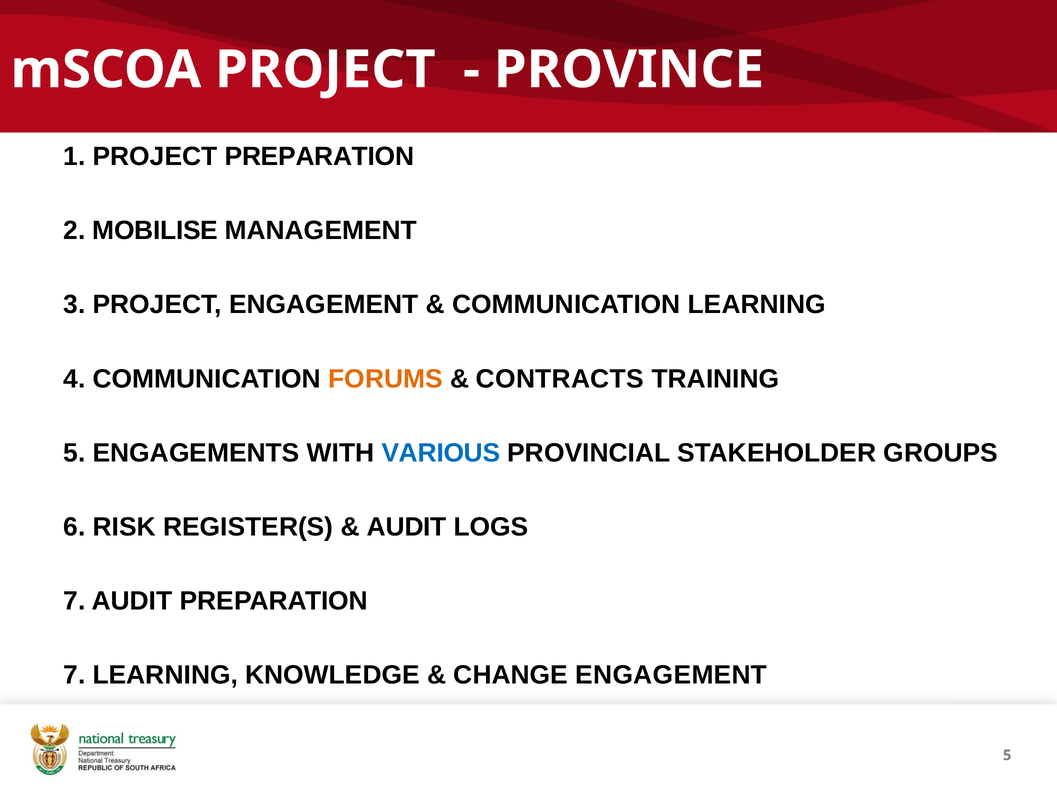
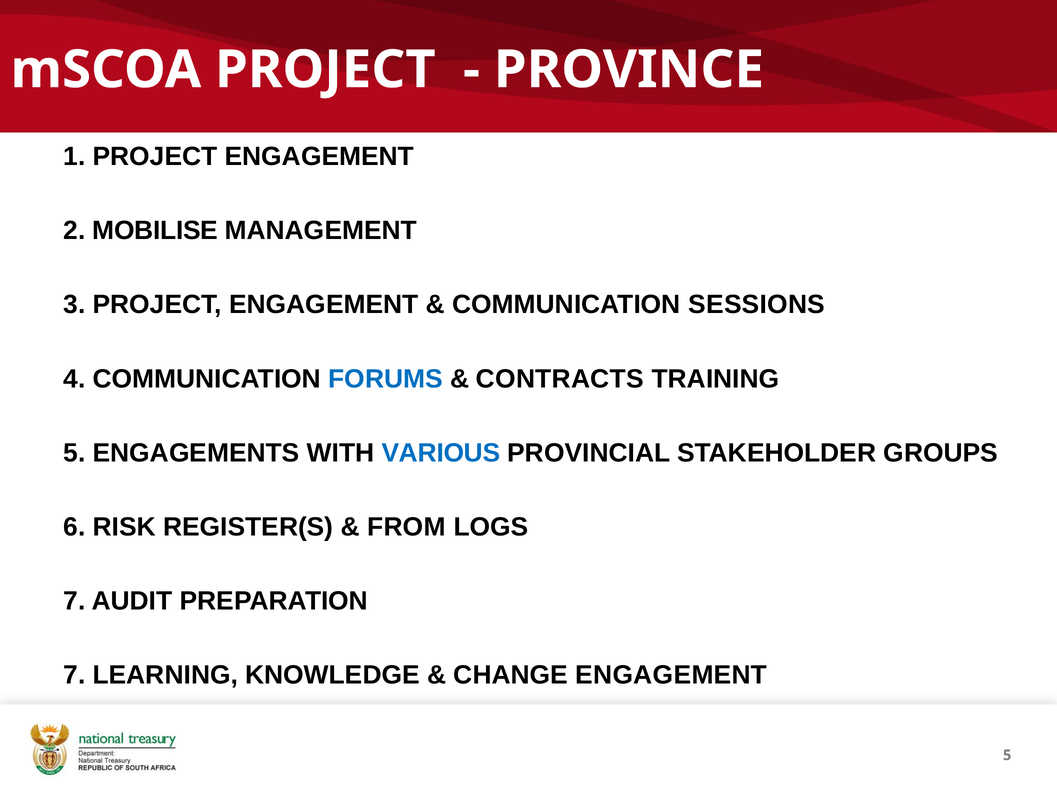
1 PROJECT PREPARATION: PREPARATION -> ENGAGEMENT
COMMUNICATION LEARNING: LEARNING -> SESSIONS
FORUMS colour: orange -> blue
AUDIT at (407, 527): AUDIT -> FROM
